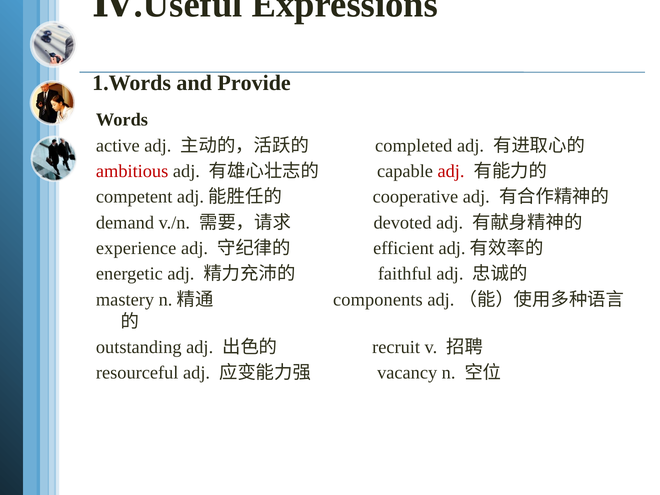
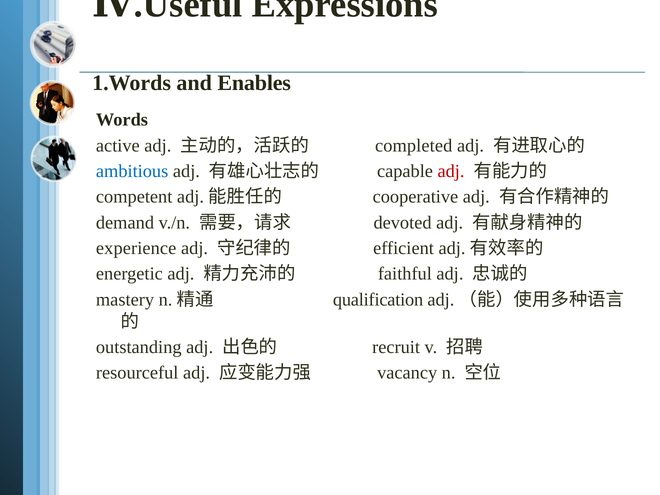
Provide: Provide -> Enables
ambitious colour: red -> blue
components: components -> qualification
